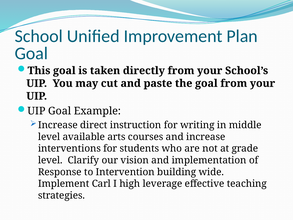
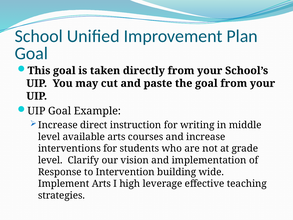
Implement Carl: Carl -> Arts
